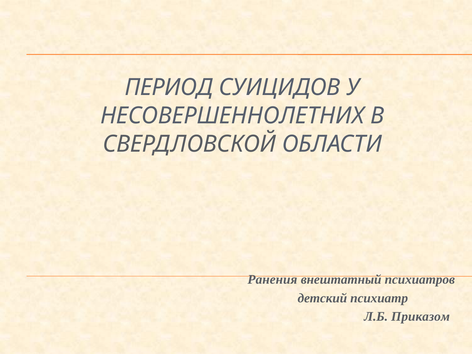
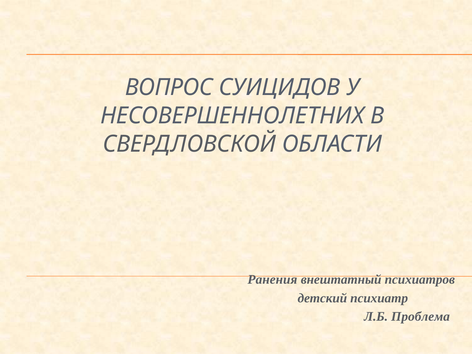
ПЕРИОД: ПЕРИОД -> ВОПРОС
Приказом: Приказом -> Проблема
